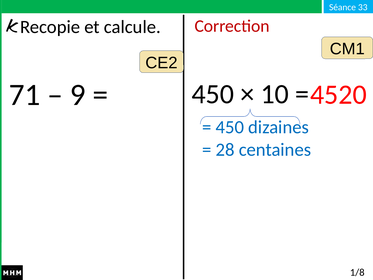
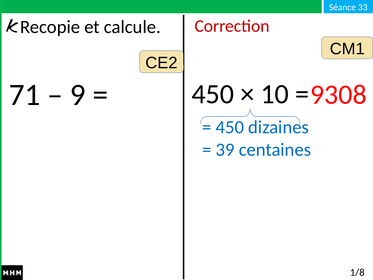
4520: 4520 -> 9308
28: 28 -> 39
